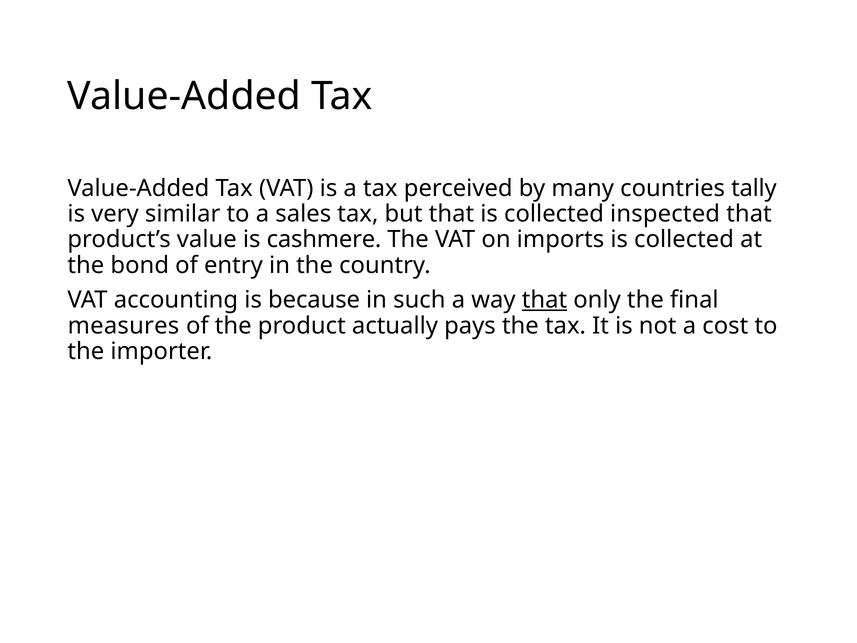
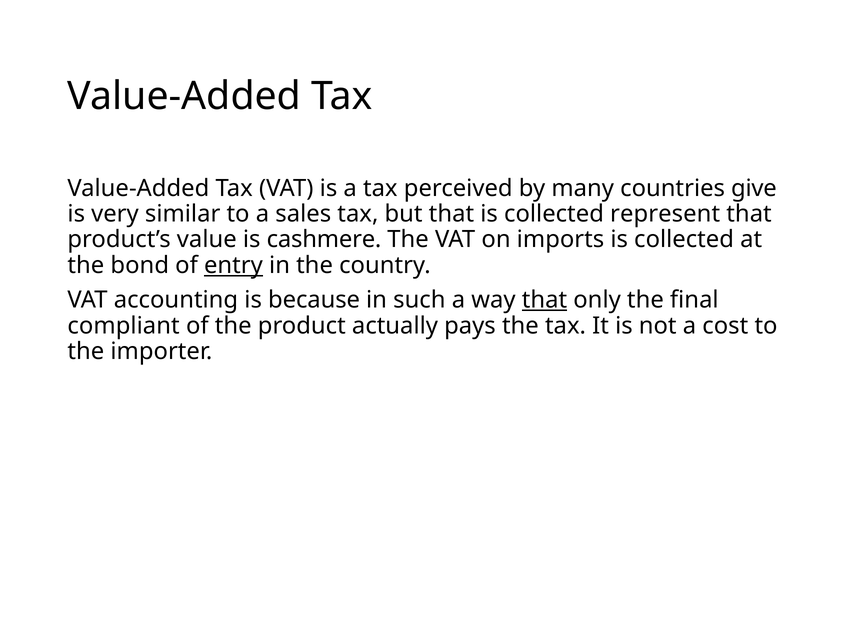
tally: tally -> give
inspected: inspected -> represent
entry underline: none -> present
measures: measures -> compliant
